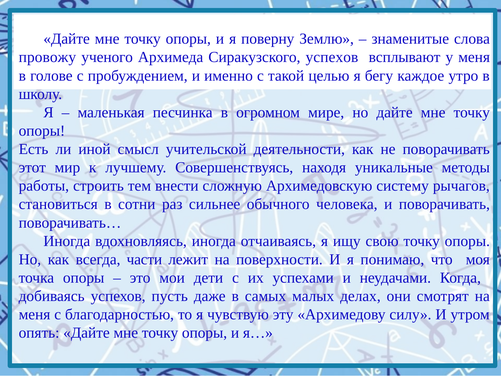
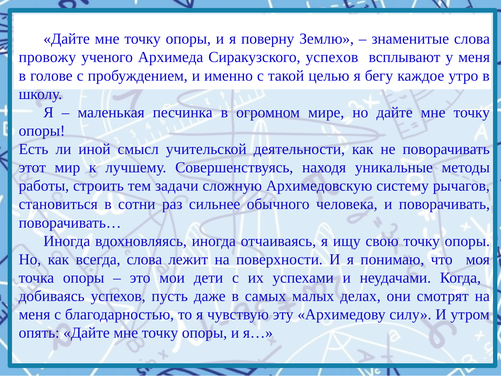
внести: внести -> задачи
всегда части: части -> слова
